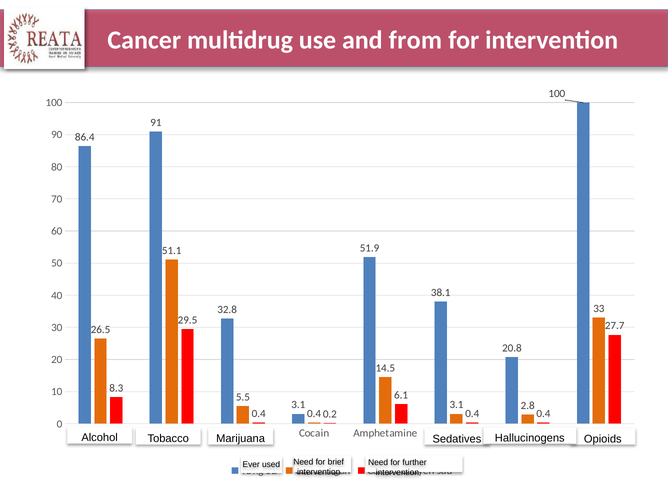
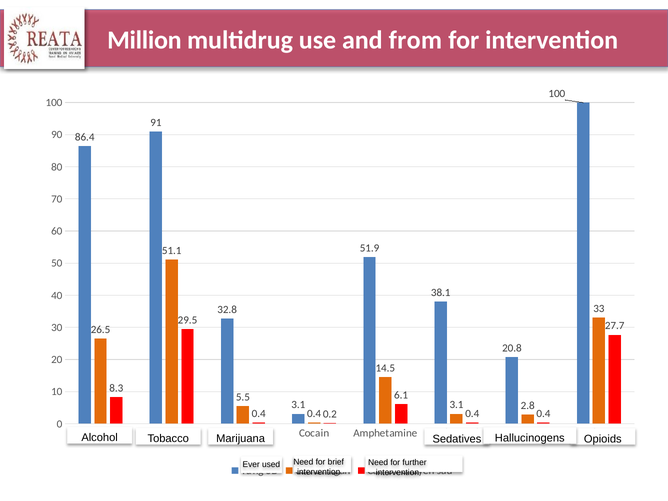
Cancer: Cancer -> Million
